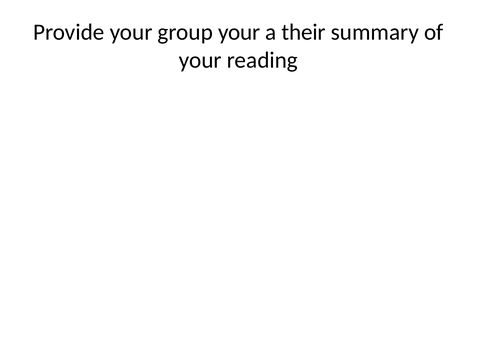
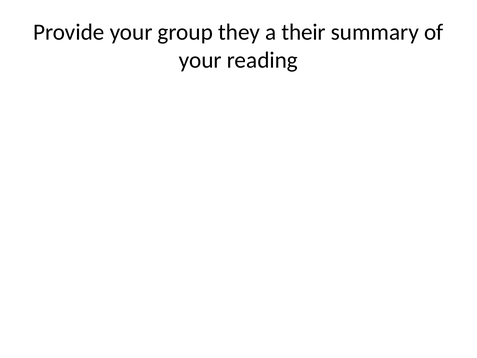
group your: your -> they
